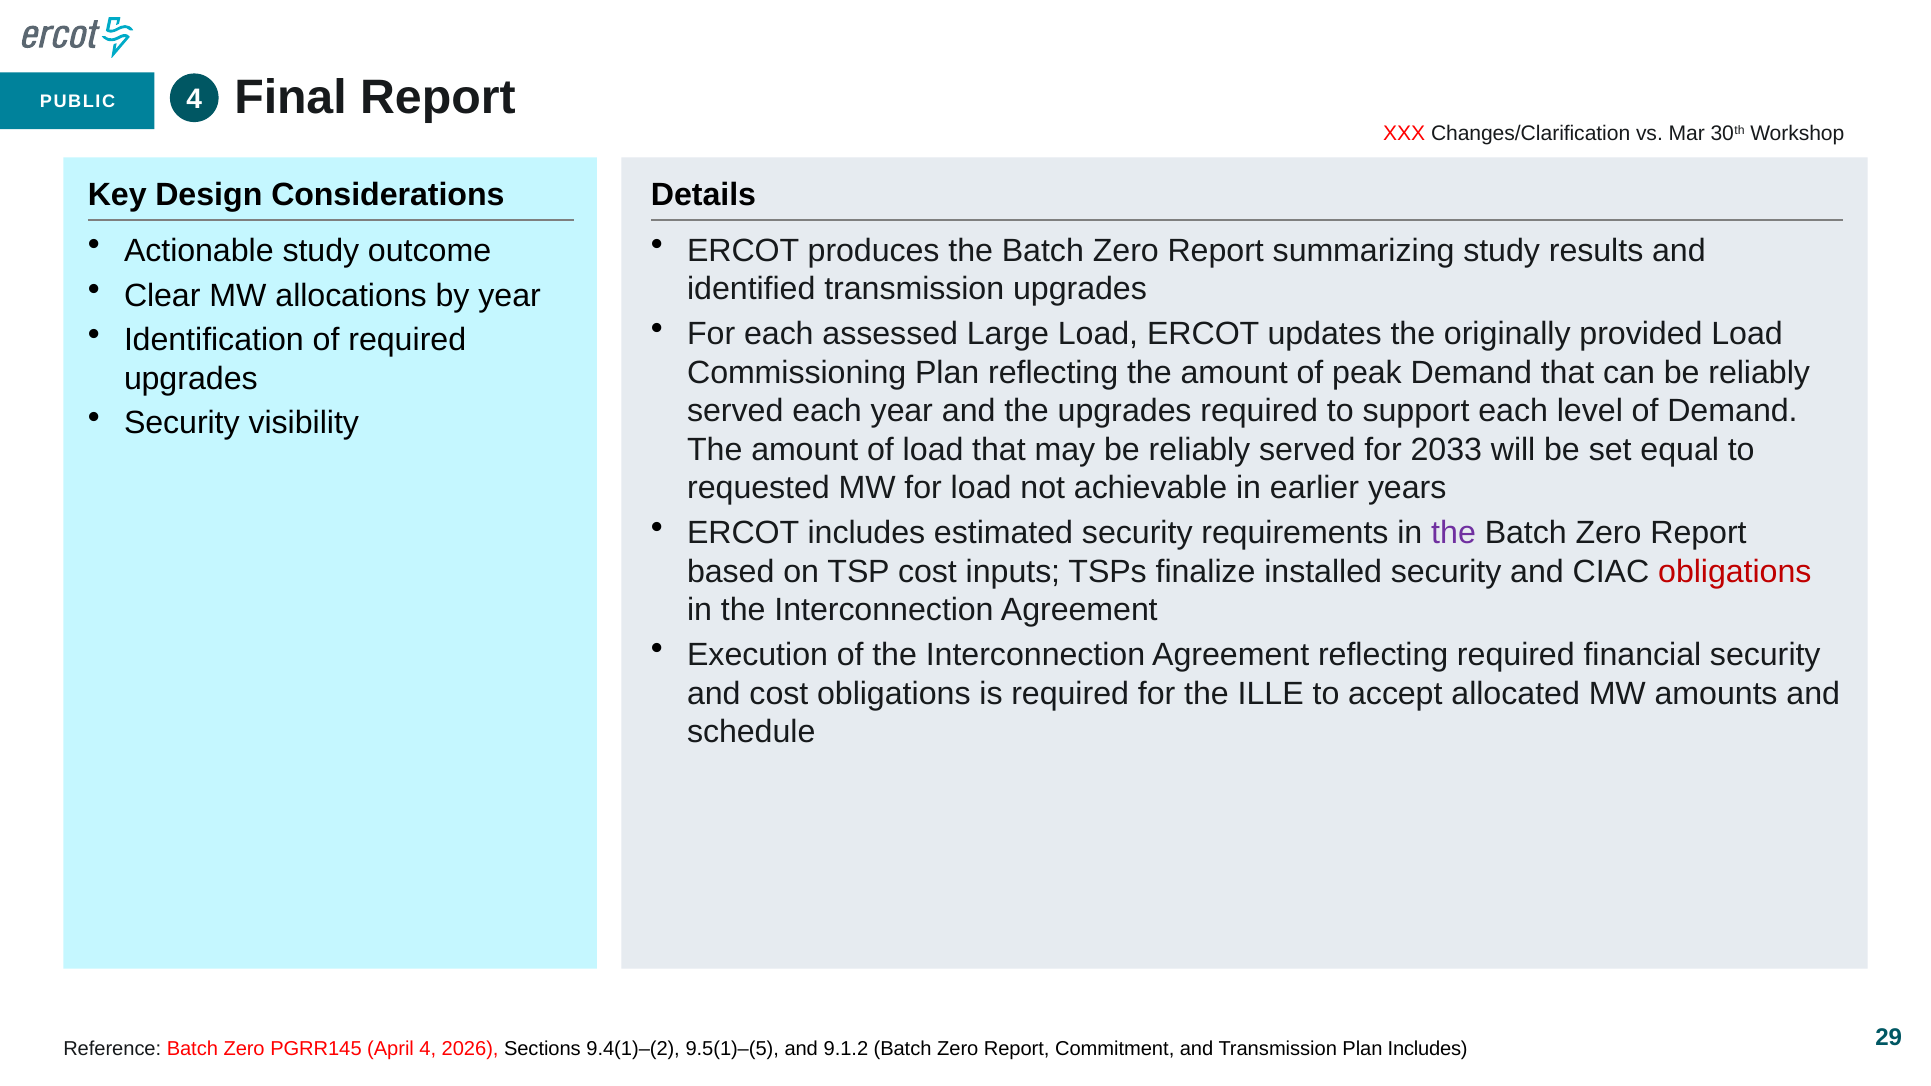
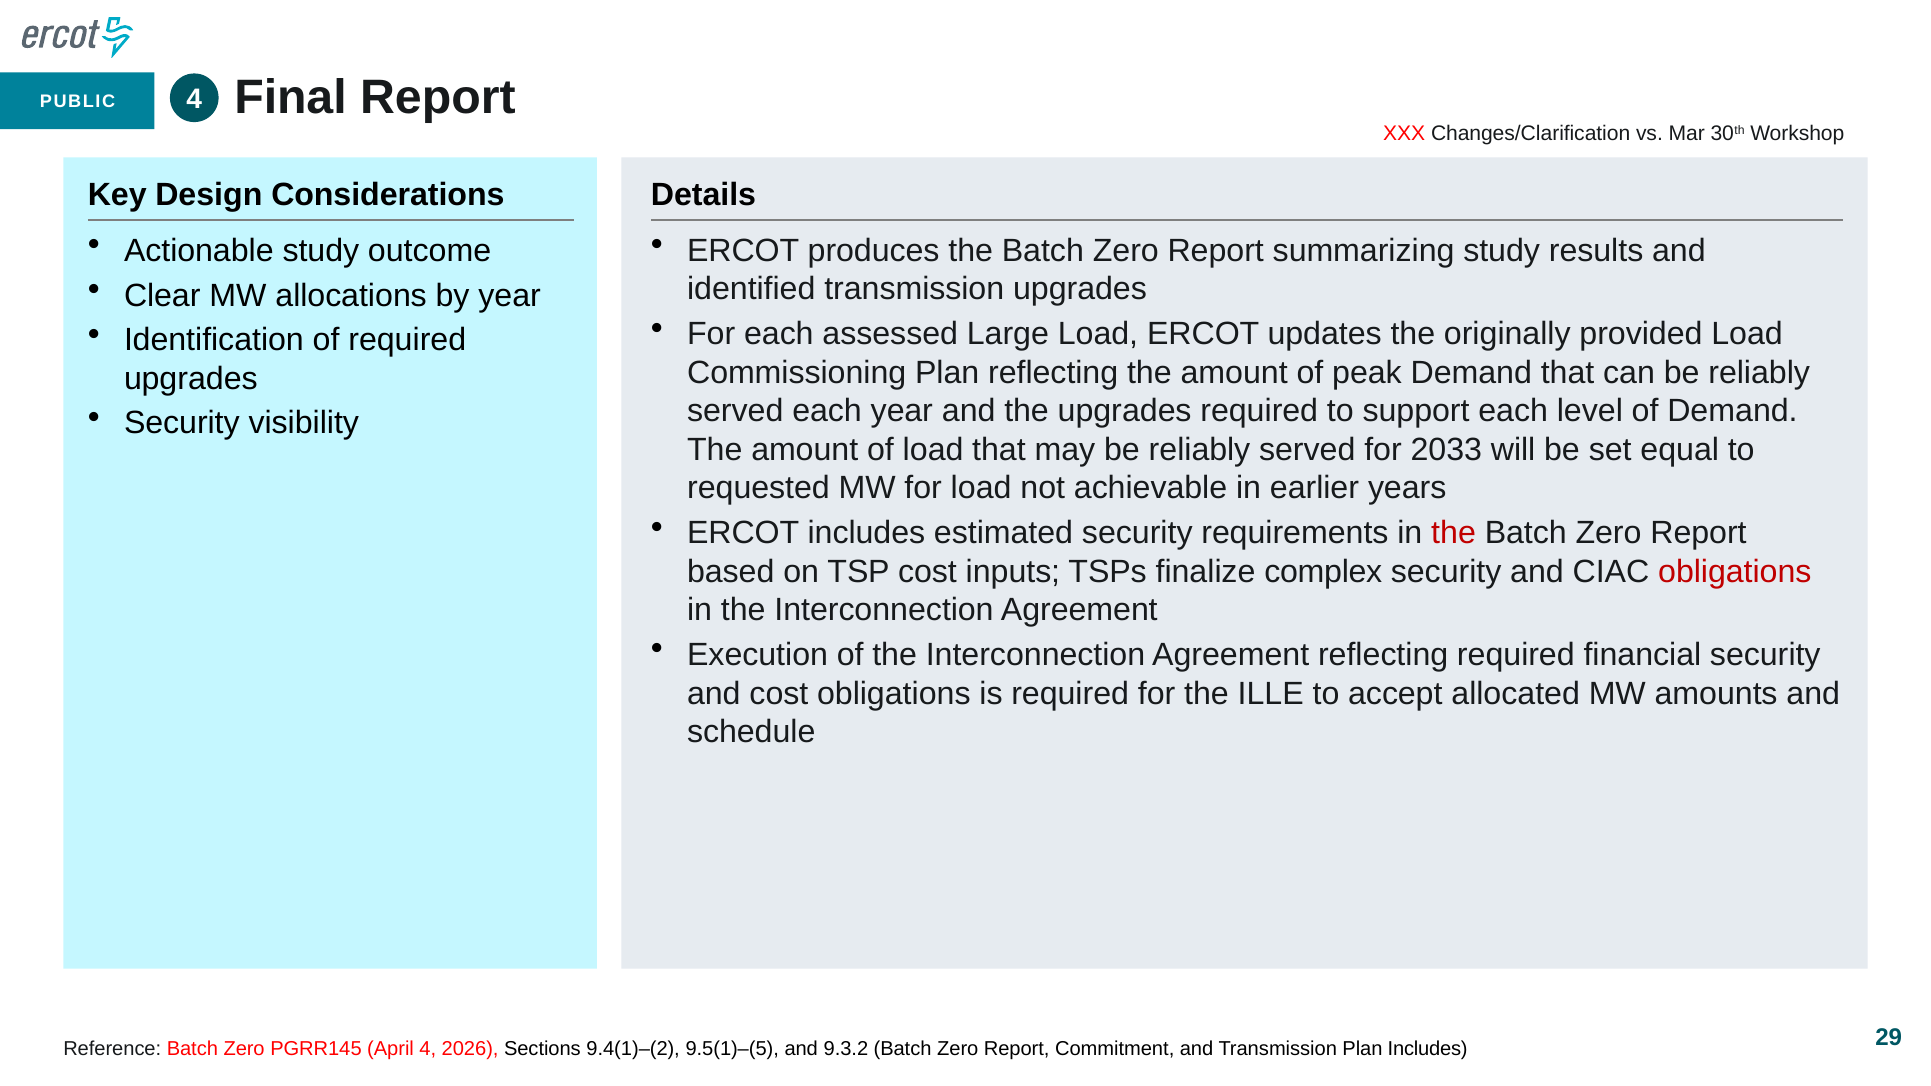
the at (1454, 533) colour: purple -> red
installed: installed -> complex
9.1.2: 9.1.2 -> 9.3.2
